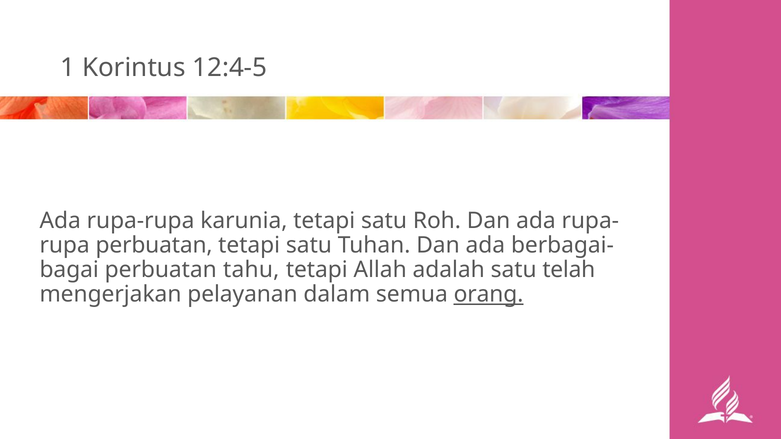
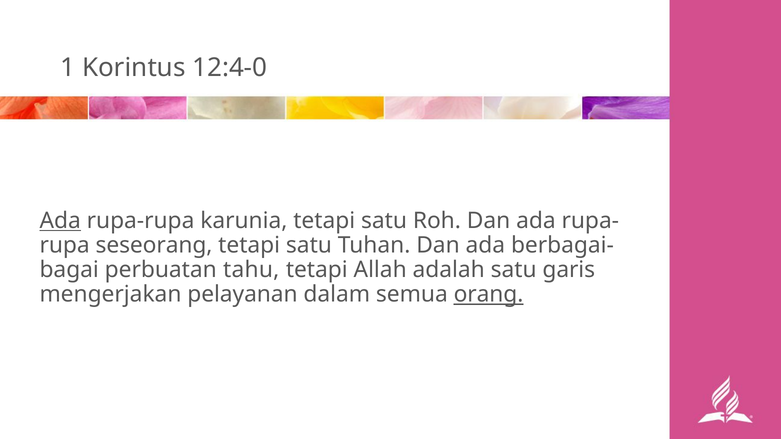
12:4-5: 12:4-5 -> 12:4-0
Ada at (60, 221) underline: none -> present
perbuatan at (154, 245): perbuatan -> seseorang
telah: telah -> garis
